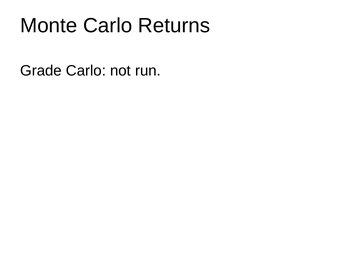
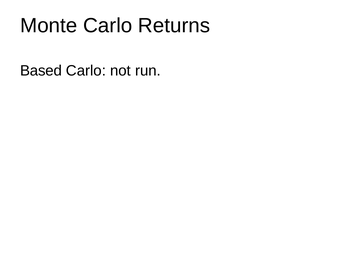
Grade: Grade -> Based
